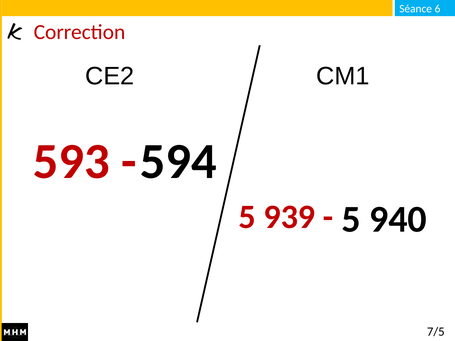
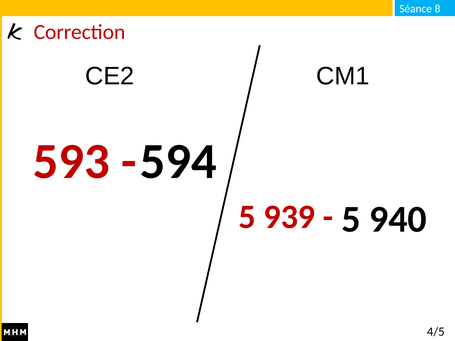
6: 6 -> 8
7/5: 7/5 -> 4/5
